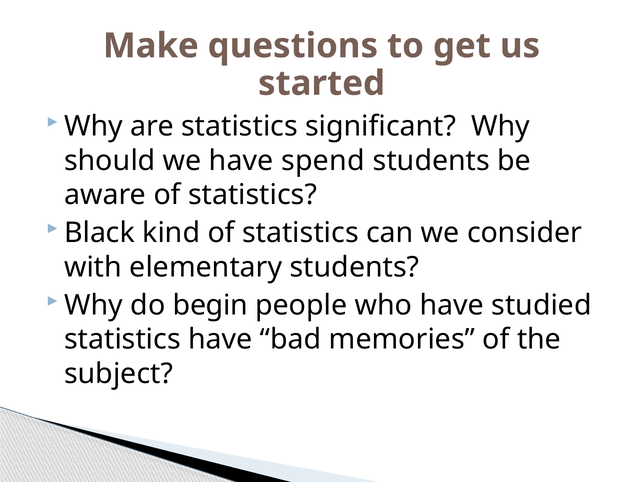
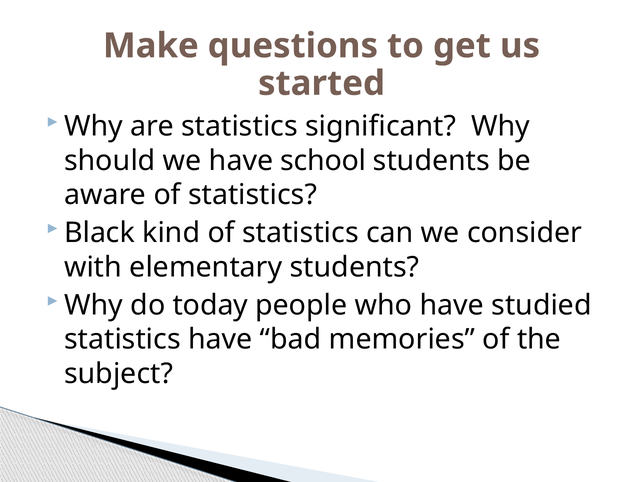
spend: spend -> school
begin: begin -> today
